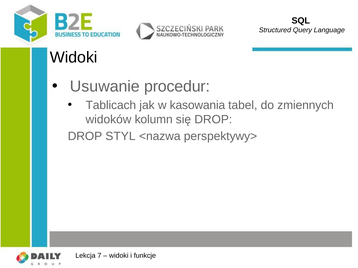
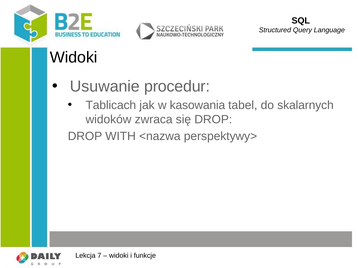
zmiennych: zmiennych -> skalarnych
kolumn: kolumn -> zwraca
STYL: STYL -> WITH
